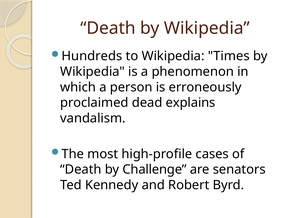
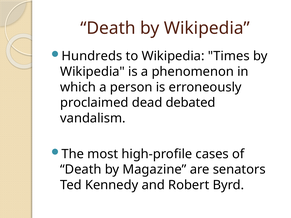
explains: explains -> debated
Challenge: Challenge -> Magazine
